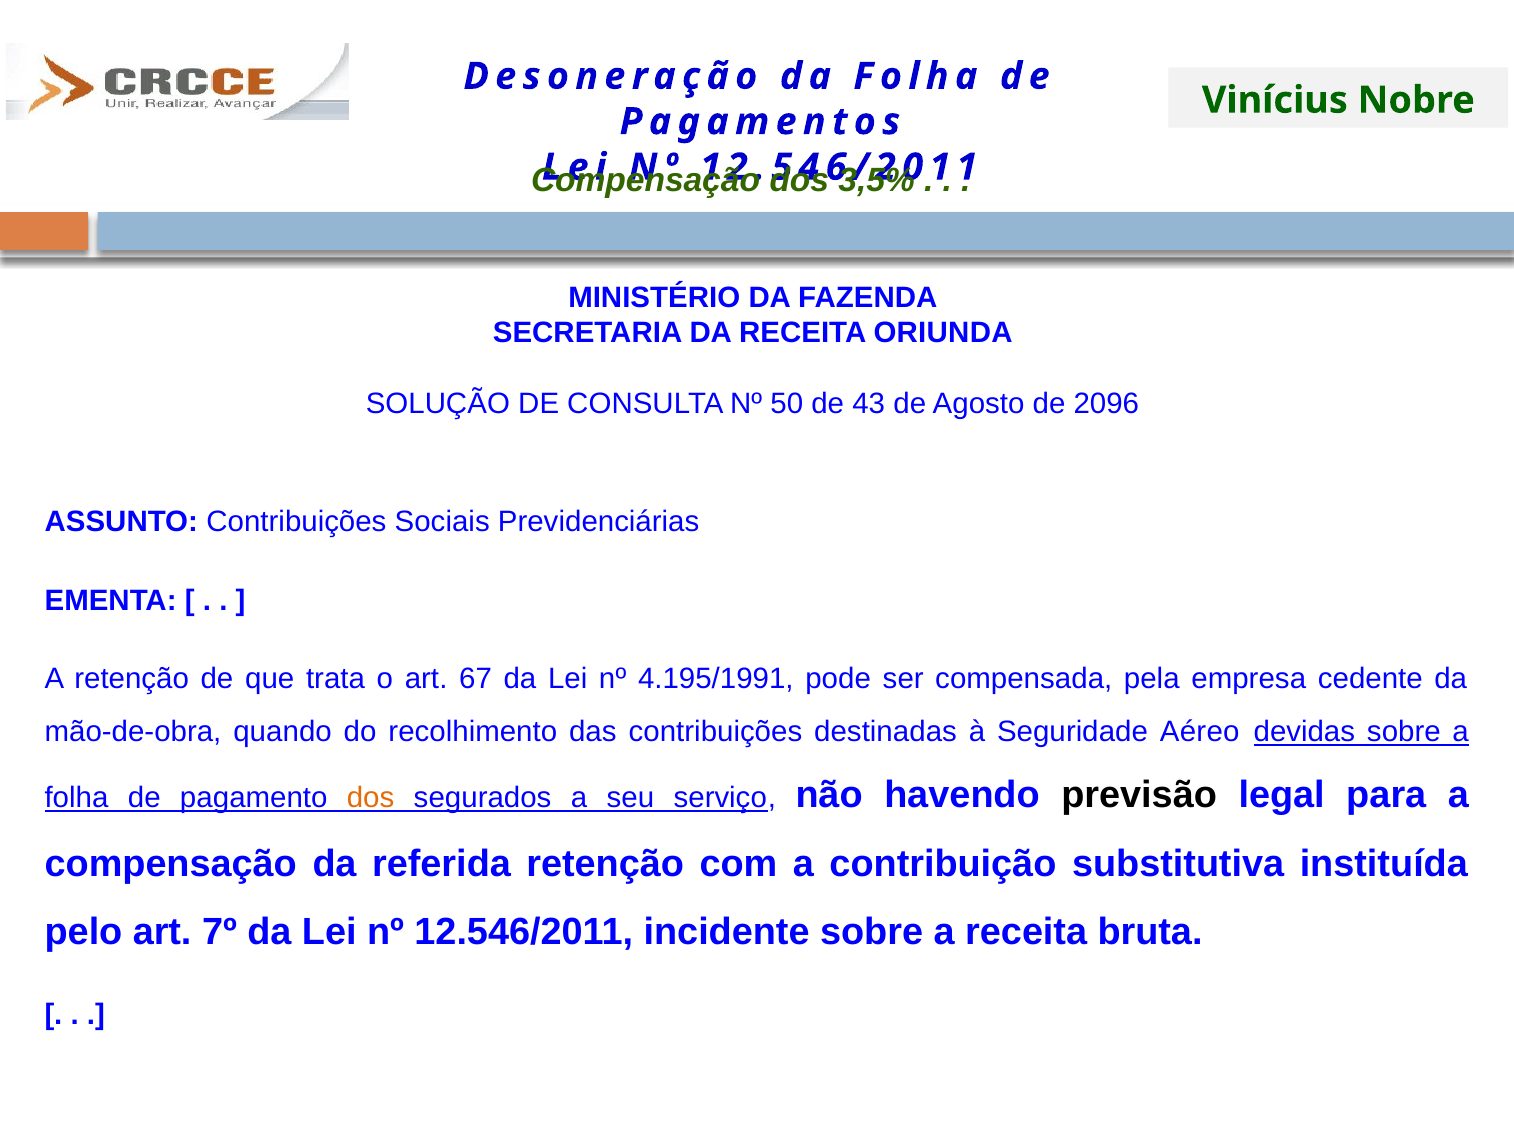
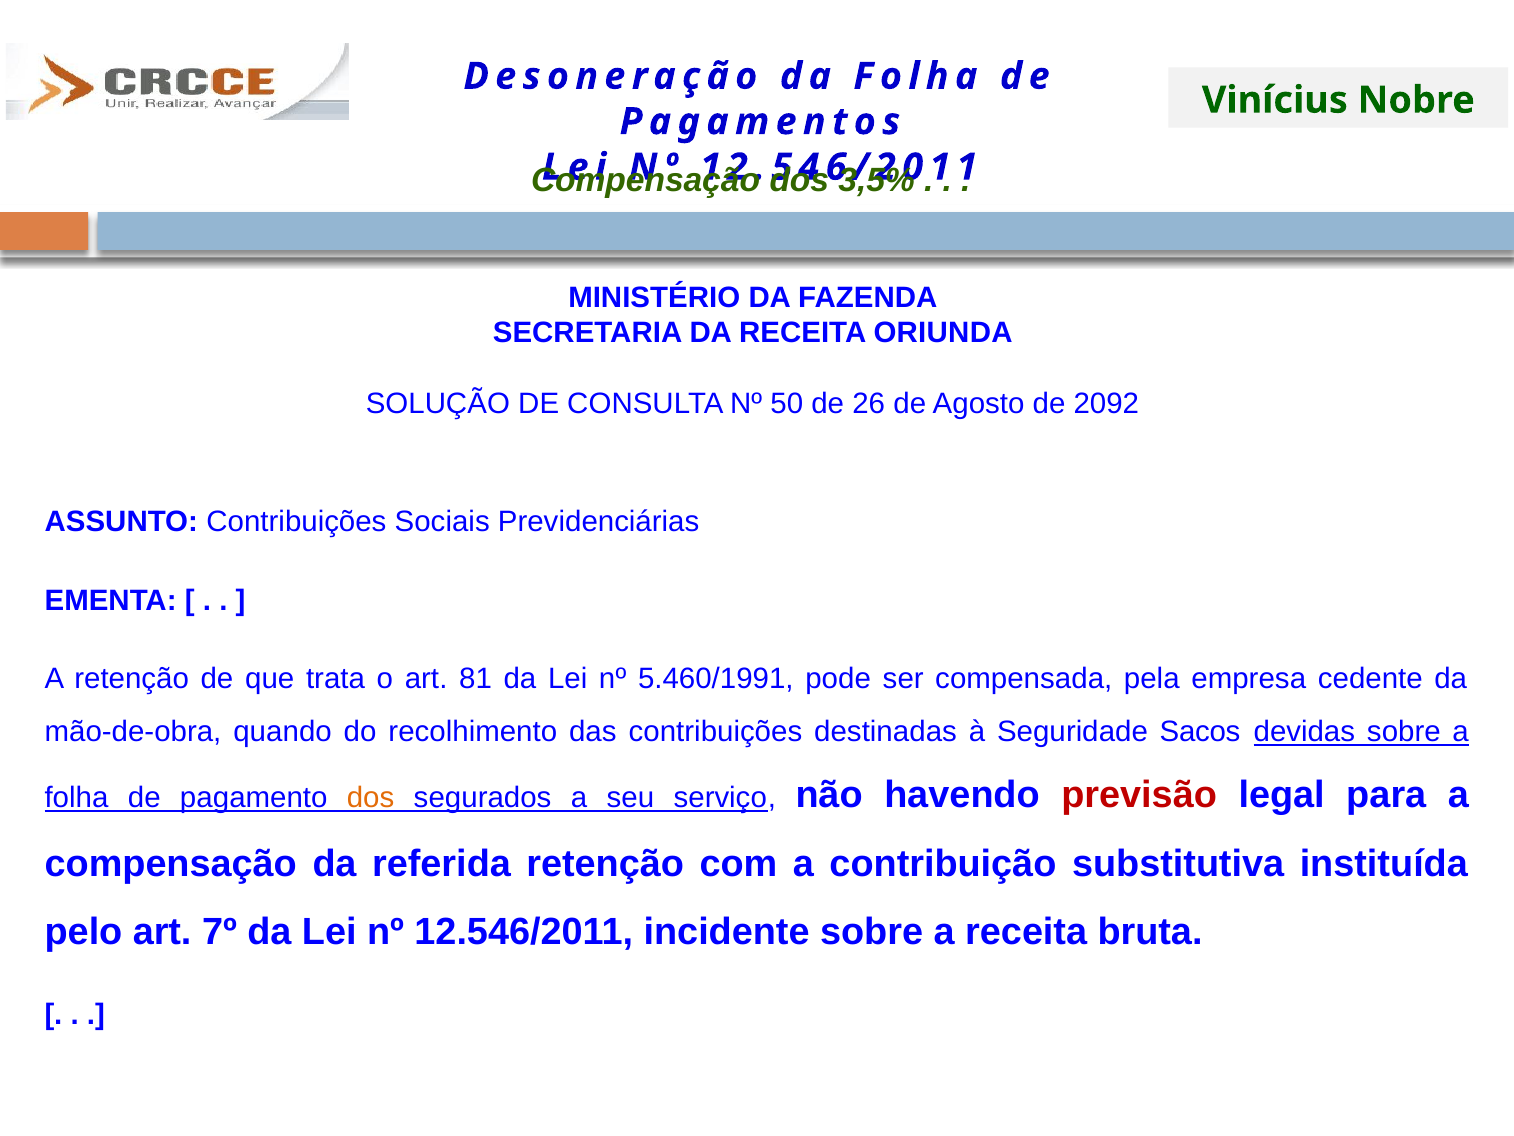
43: 43 -> 26
2096: 2096 -> 2092
67: 67 -> 81
4.195/1991: 4.195/1991 -> 5.460/1991
Aéreo: Aéreo -> Sacos
previsão colour: black -> red
